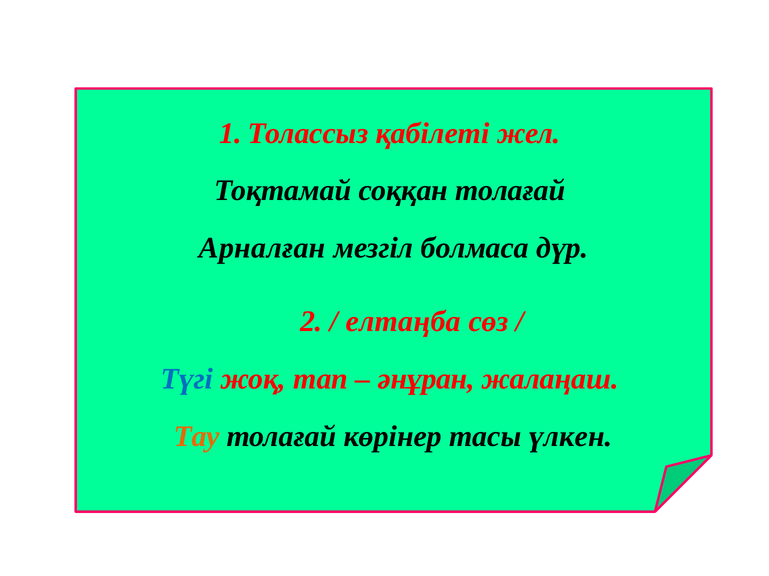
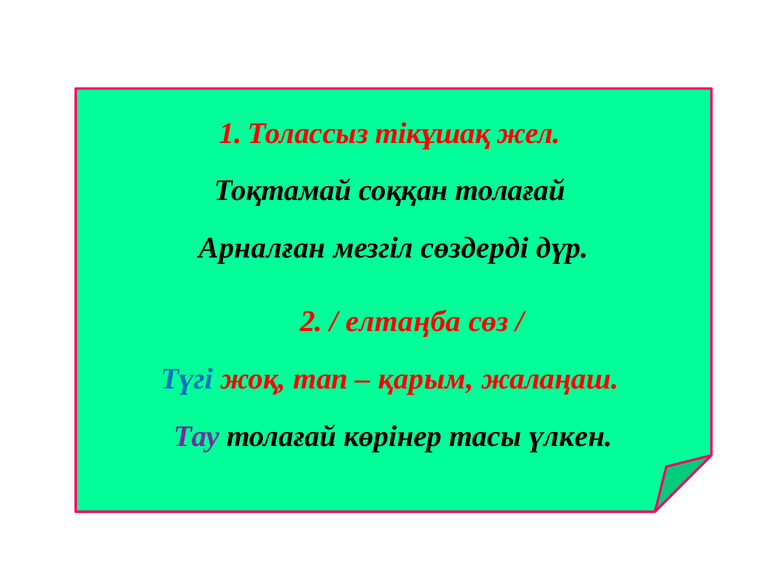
қабілеті: қабілеті -> тікұшақ
болмаса: болмаса -> сөздерді
әнұран: әнұран -> қарым
Тау colour: orange -> purple
